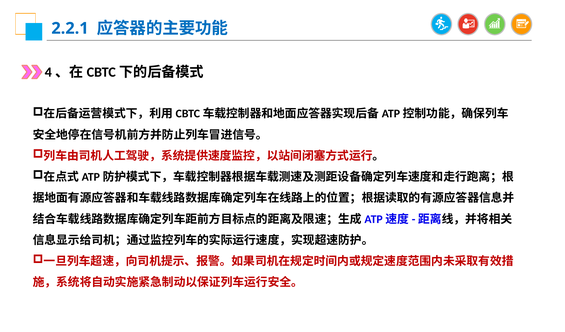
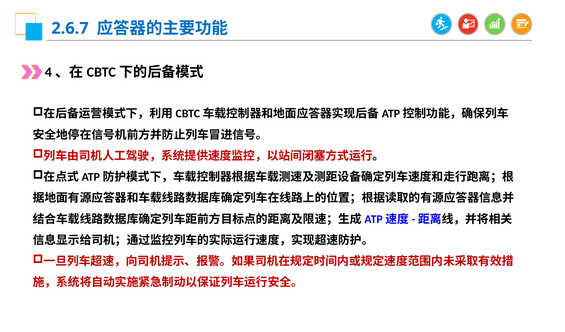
2.2.1: 2.2.1 -> 2.6.7
